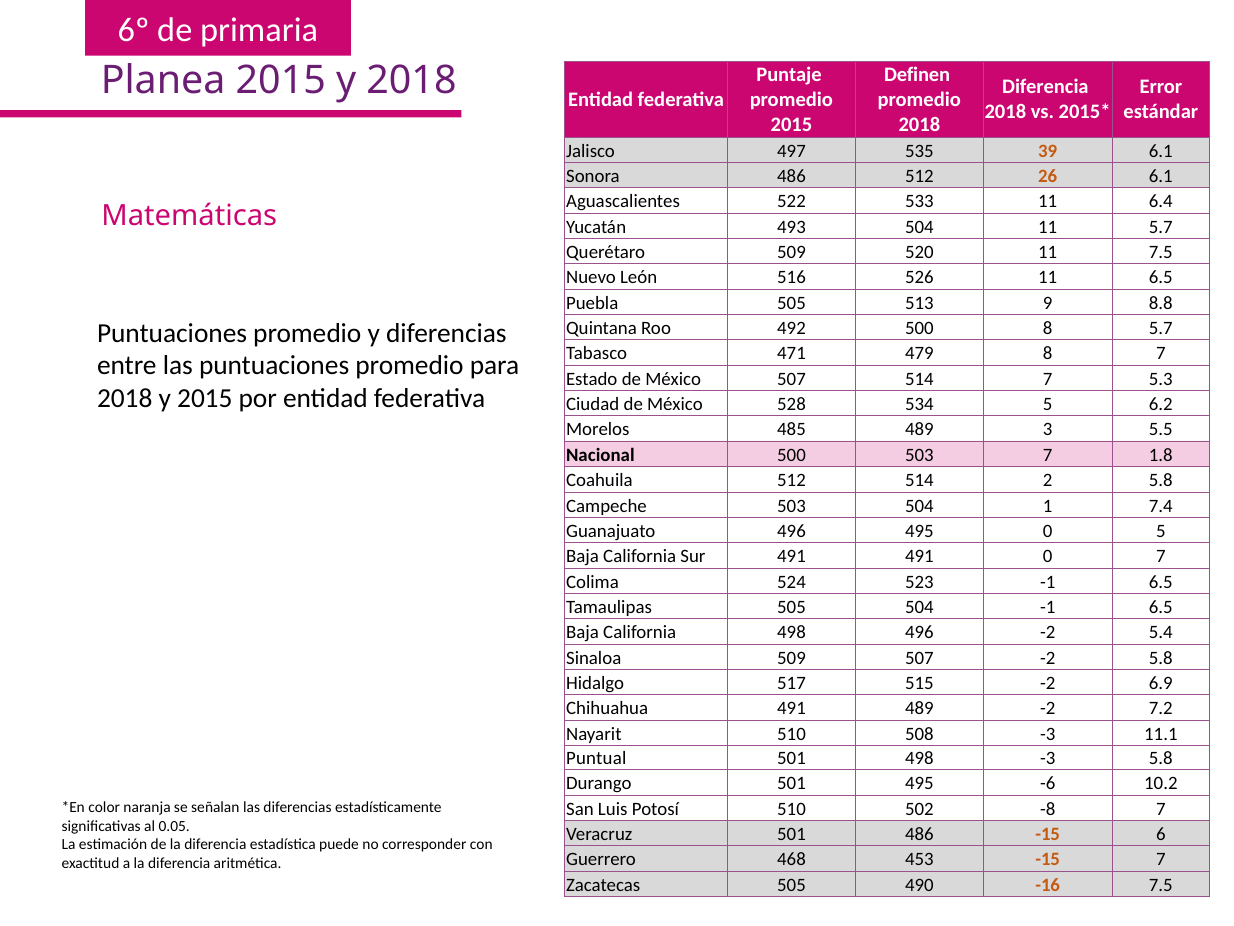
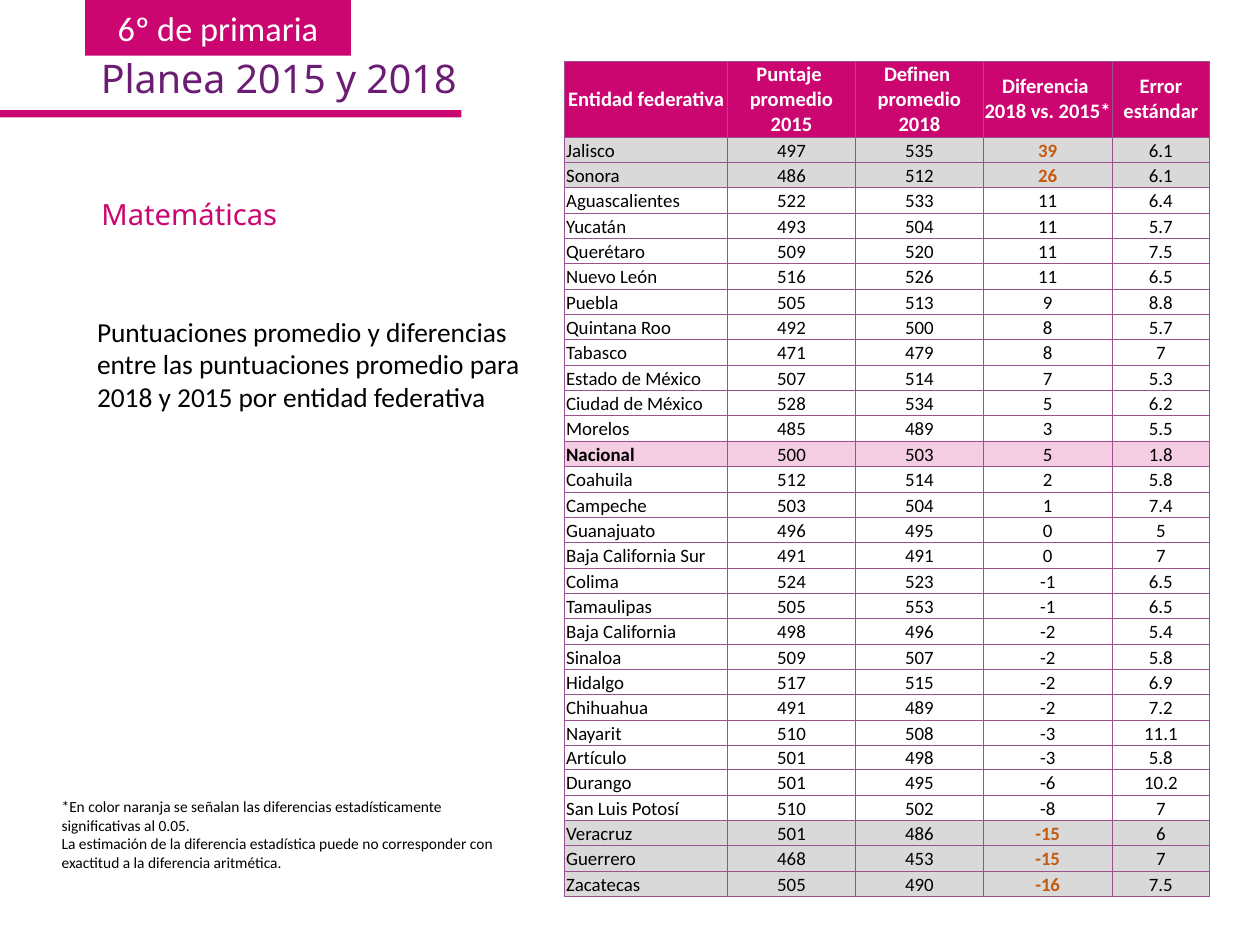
503 7: 7 -> 5
505 504: 504 -> 553
Puntual: Puntual -> Artículo
